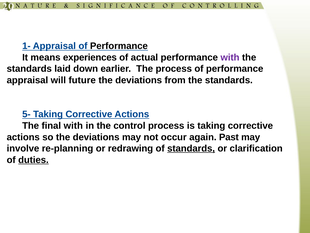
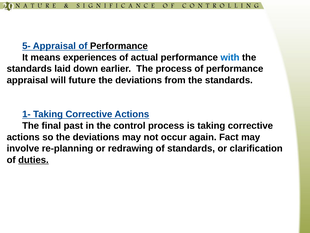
1-: 1- -> 5-
with at (230, 57) colour: purple -> blue
5-: 5- -> 1-
final with: with -> past
Past: Past -> Fact
standards at (191, 148) underline: present -> none
